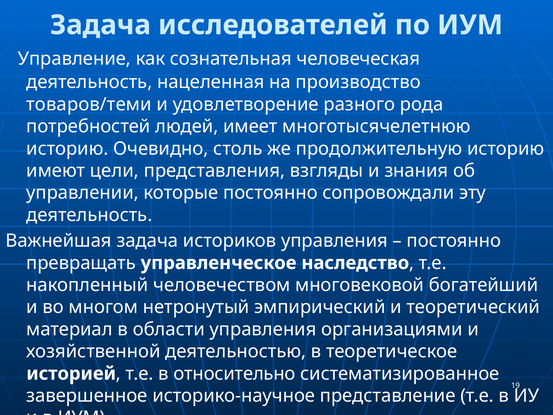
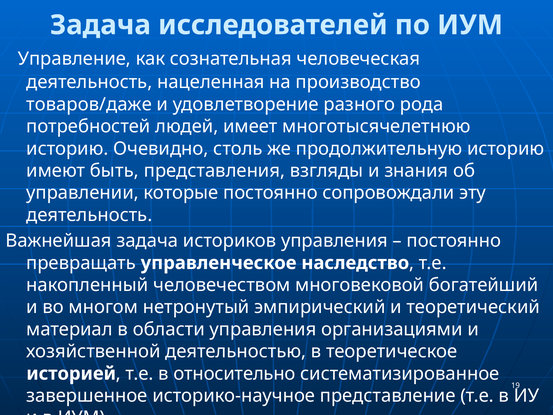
товаров/теми: товаров/теми -> товаров/даже
цели: цели -> быть
